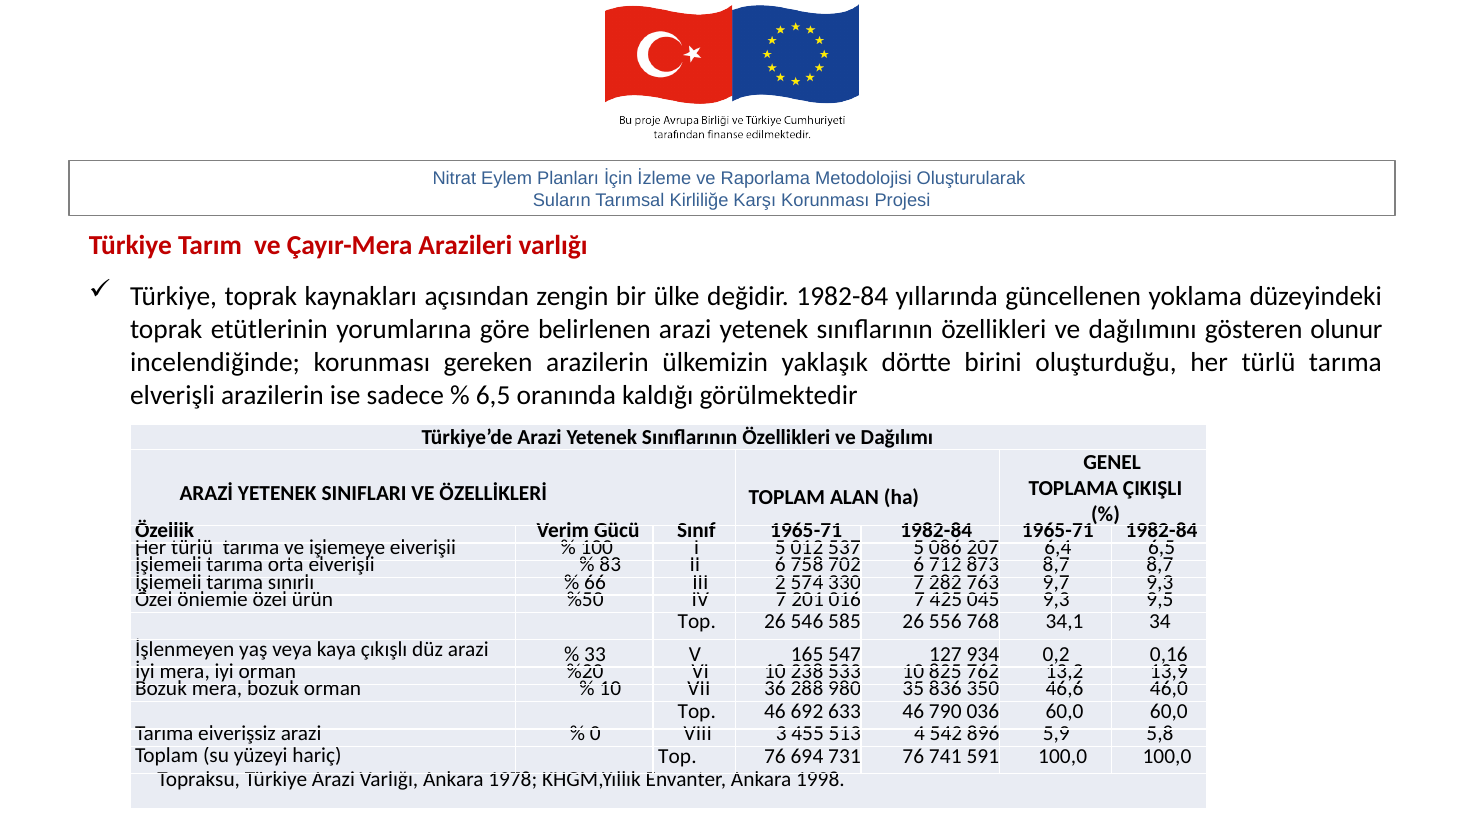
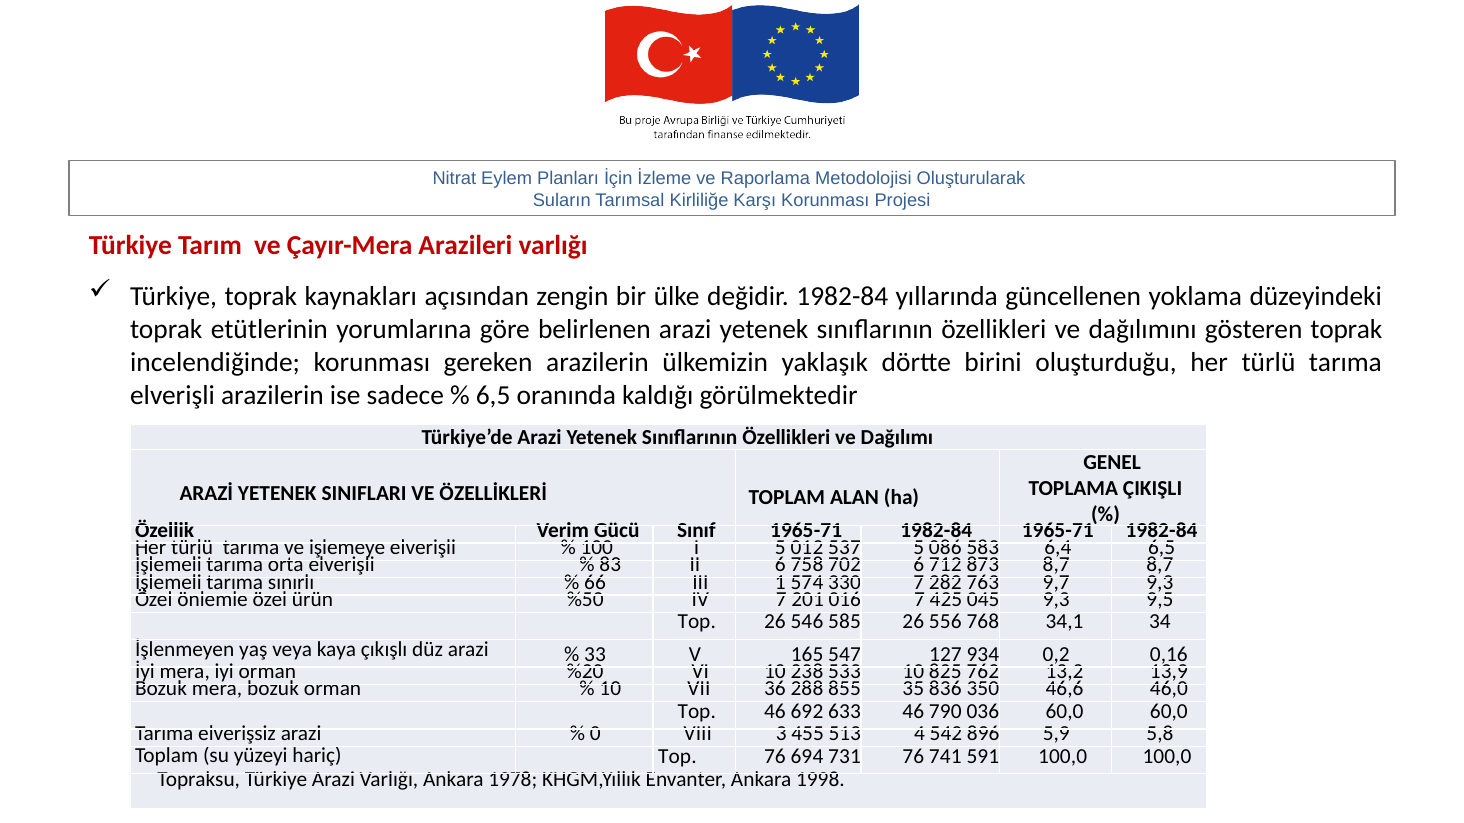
gösteren olunur: olunur -> toprak
207: 207 -> 583
2: 2 -> 1
980: 980 -> 855
